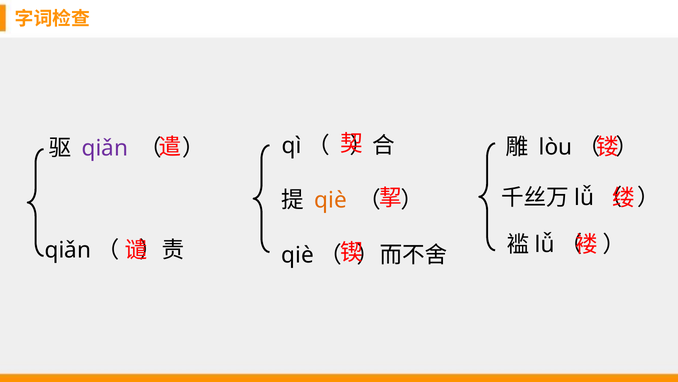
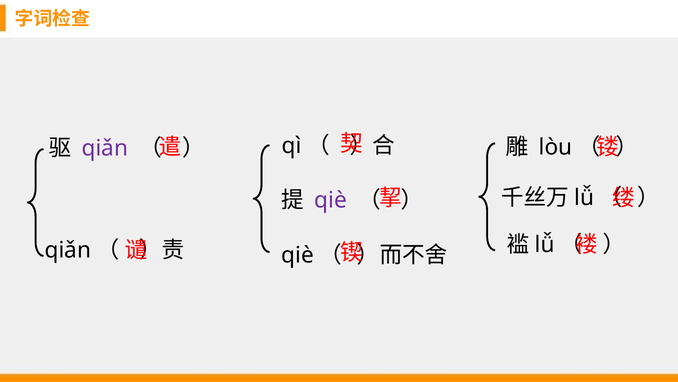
qiè at (331, 200) colour: orange -> purple
